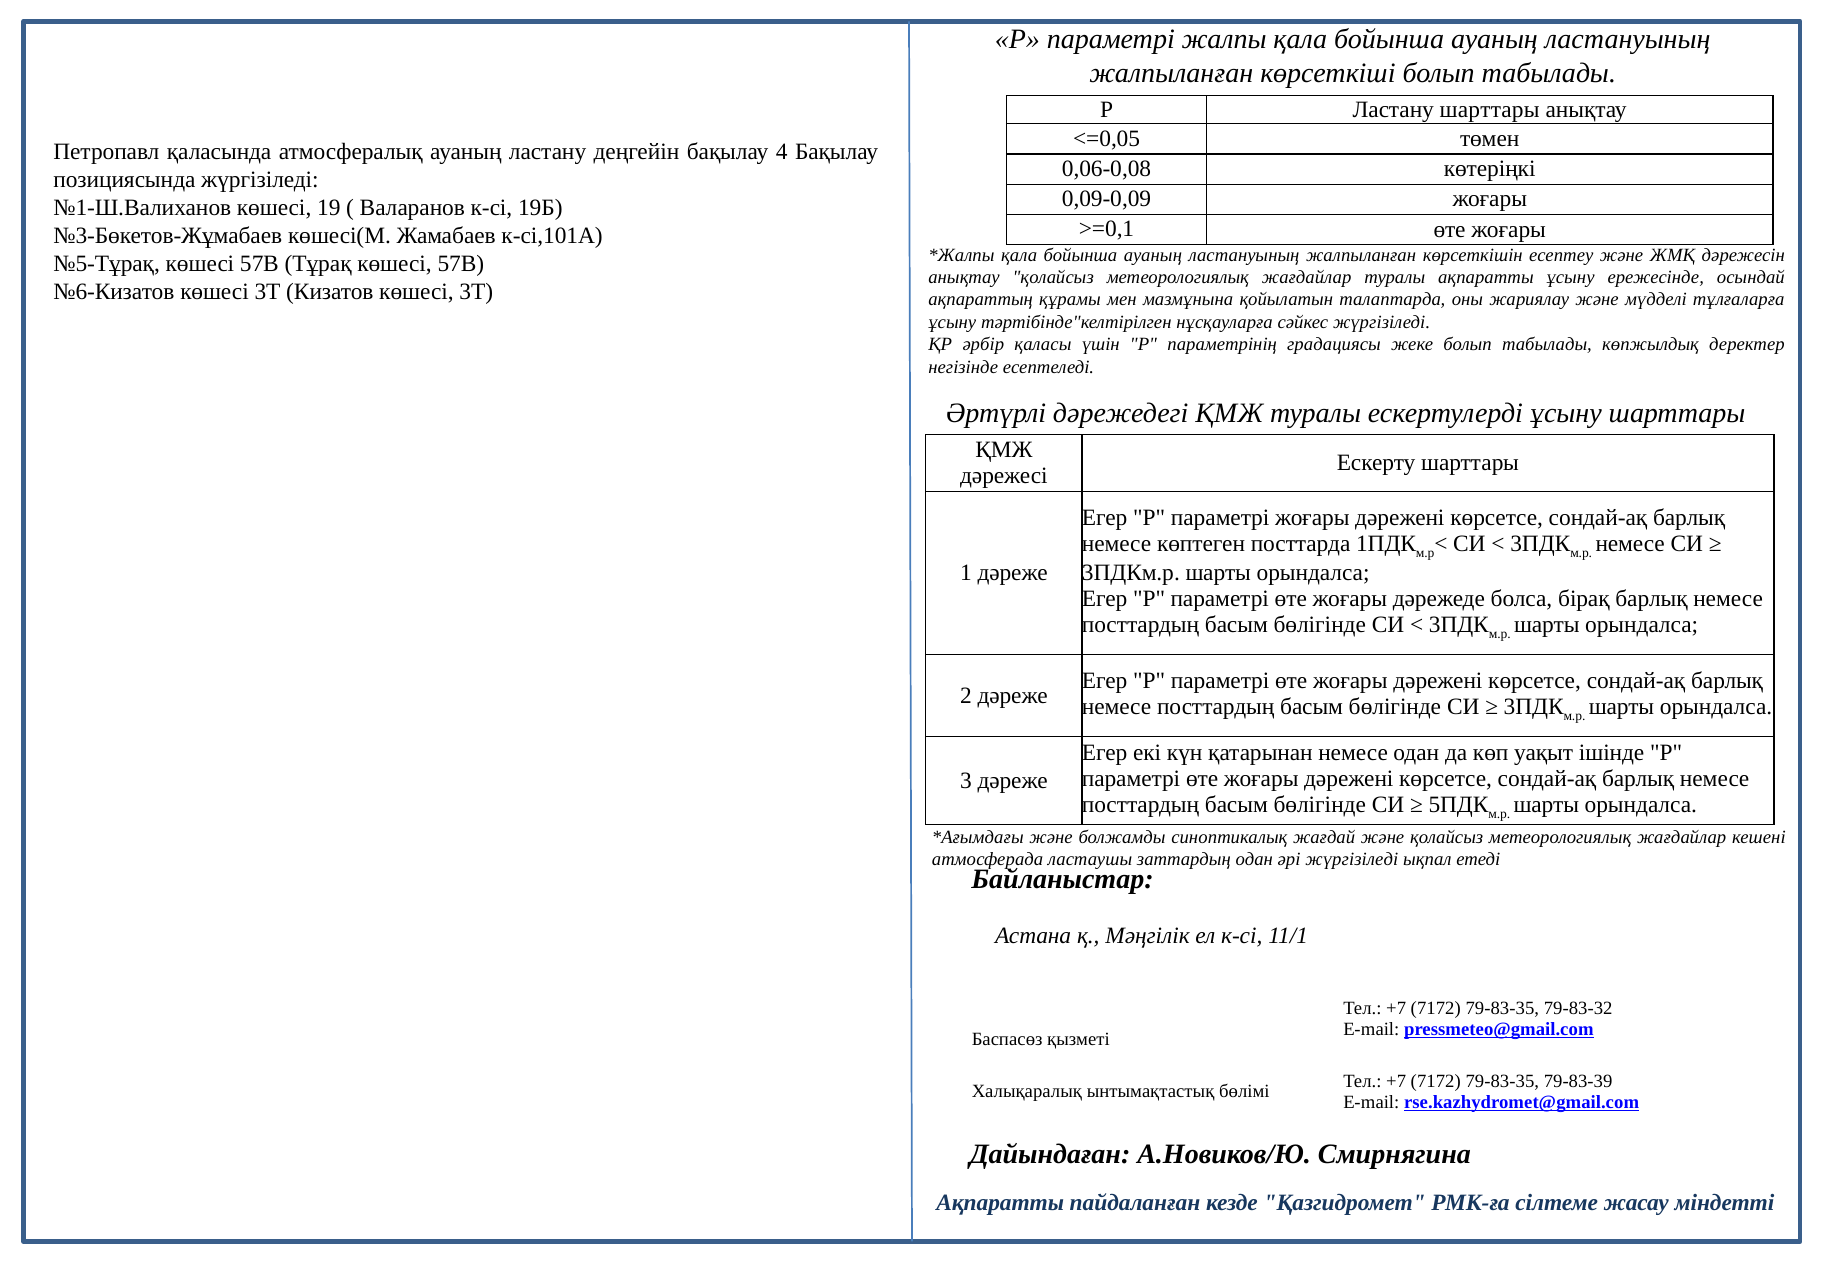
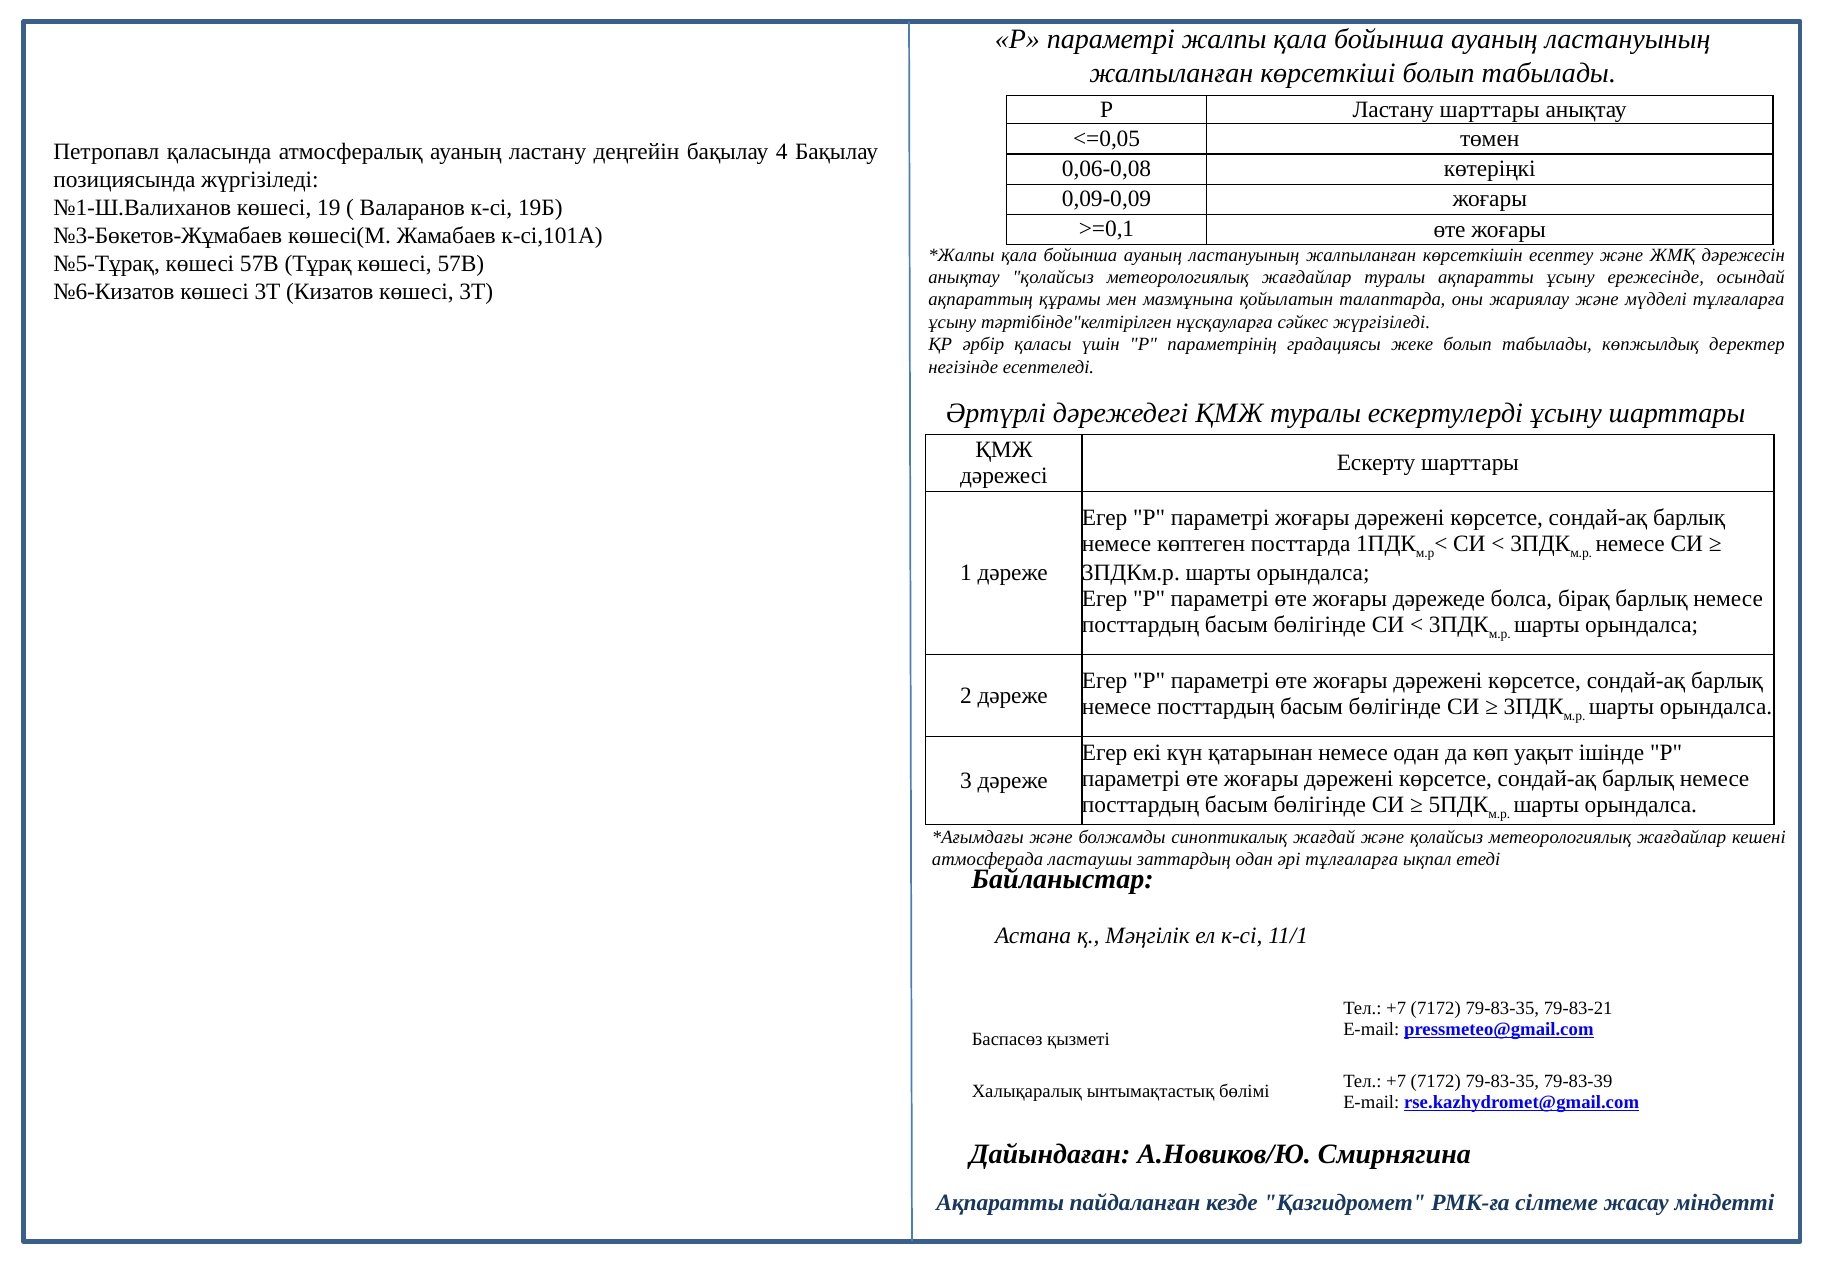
әрі жүргізіледі: жүргізіледі -> тұлғаларға
79-83-32: 79-83-32 -> 79-83-21
